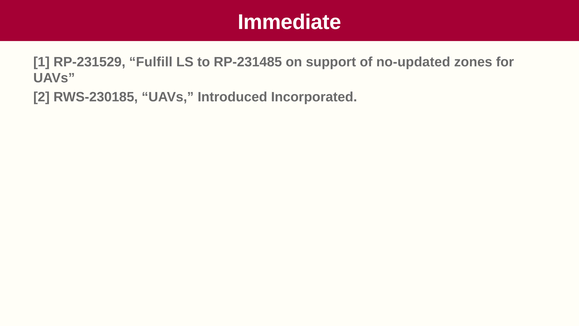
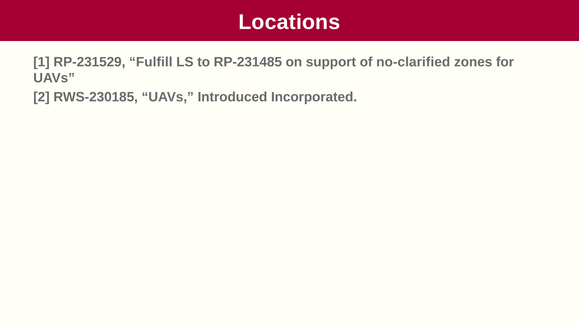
Immediate: Immediate -> Locations
no-updated: no-updated -> no-clarified
